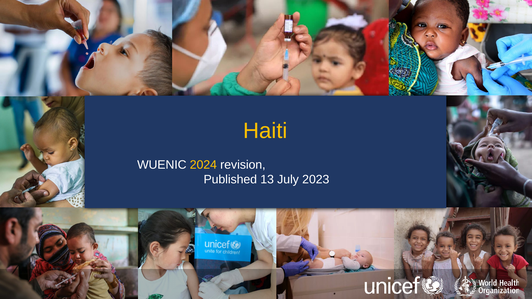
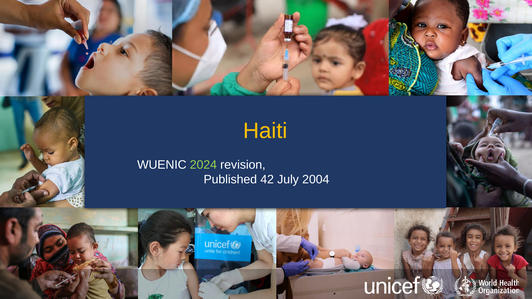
2024 colour: yellow -> light green
13: 13 -> 42
2023: 2023 -> 2004
